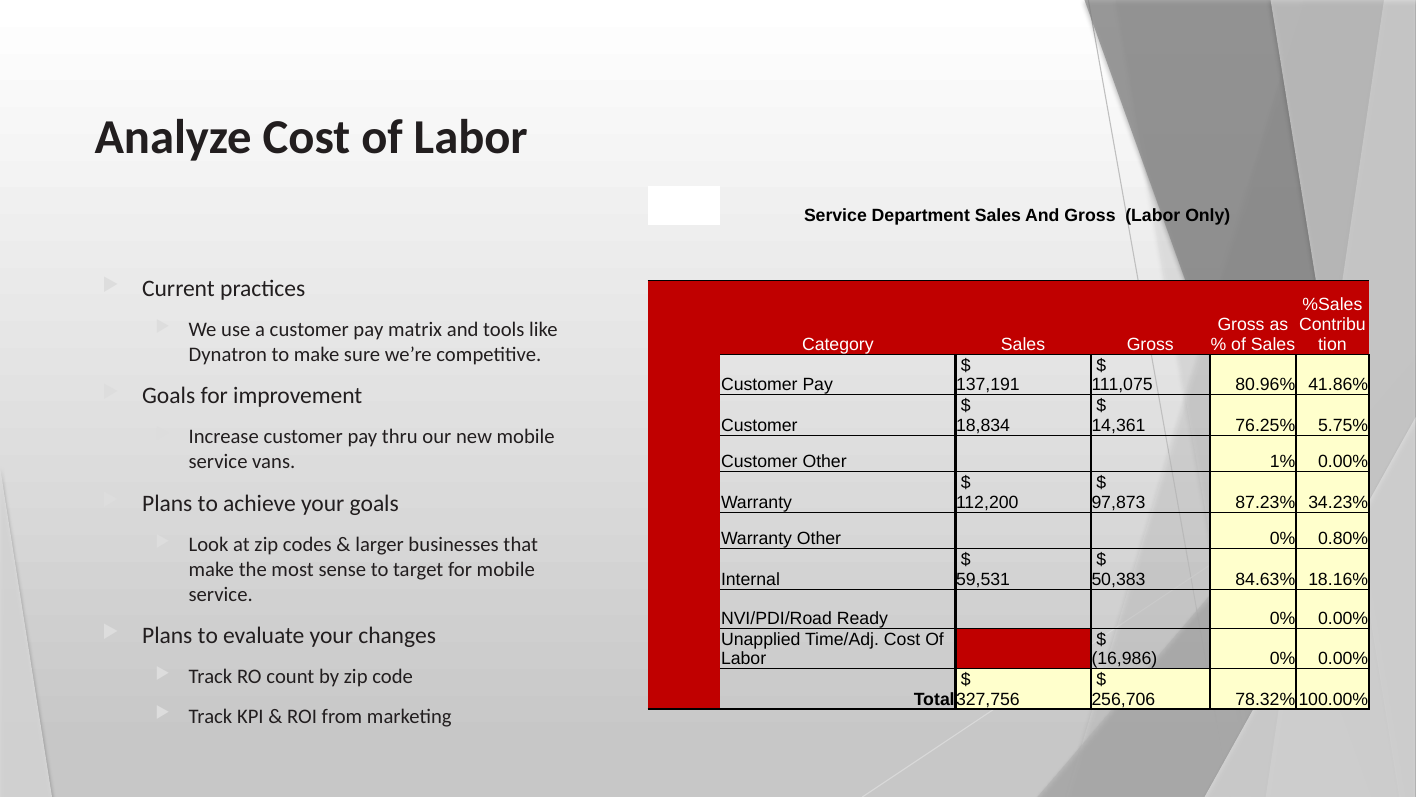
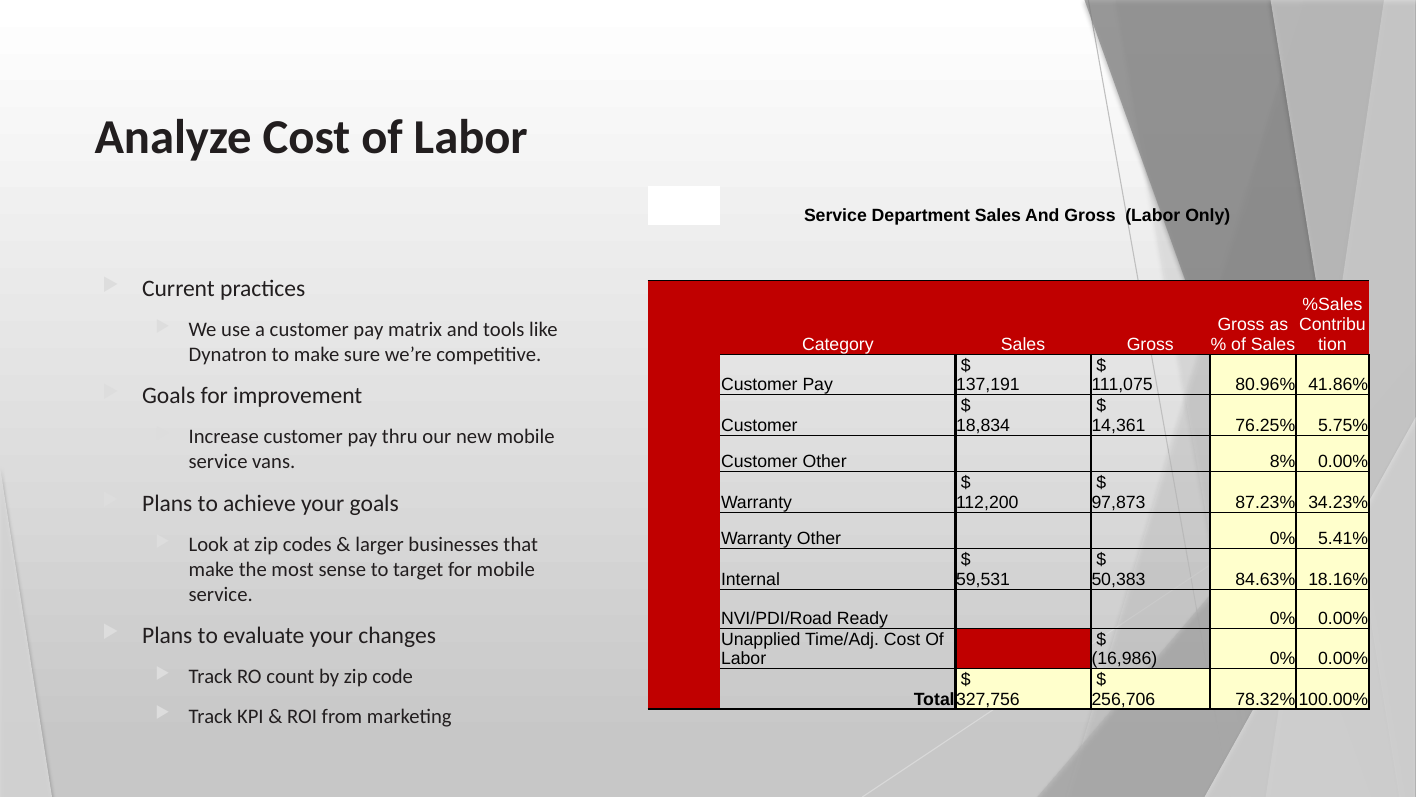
1%: 1% -> 8%
0.80%: 0.80% -> 5.41%
